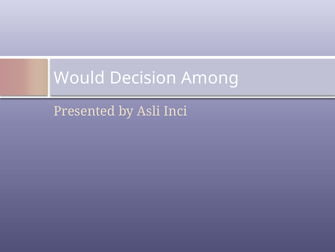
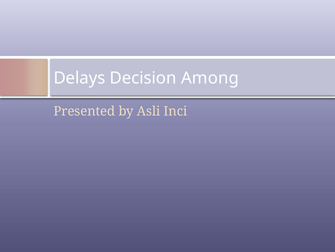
Would: Would -> Delays
